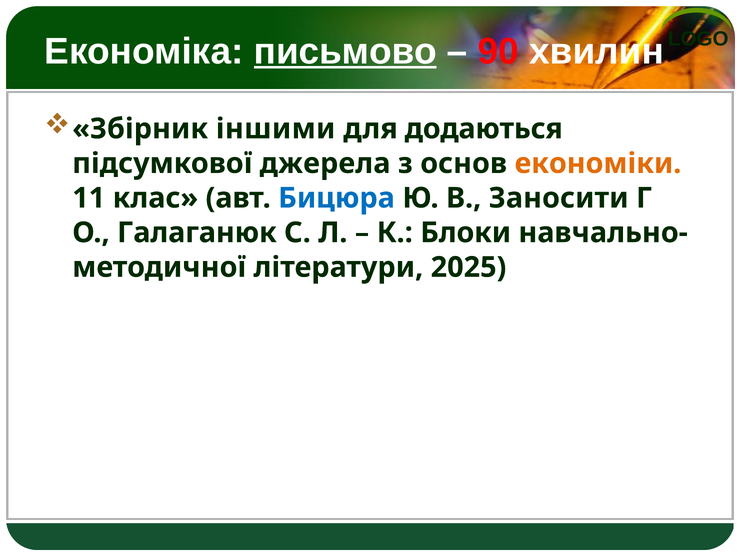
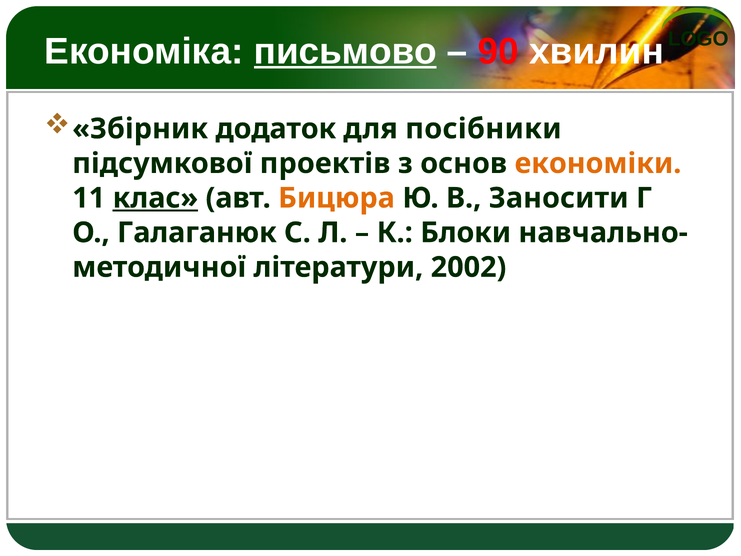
іншими: іншими -> додаток
додаються: додаються -> посібники
джерела: джерела -> проектів
клас underline: none -> present
Бицюра colour: blue -> orange
2025: 2025 -> 2002
